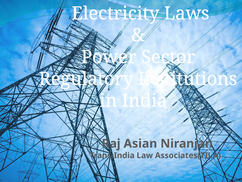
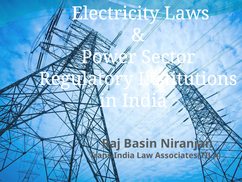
Asian: Asian -> Basin
